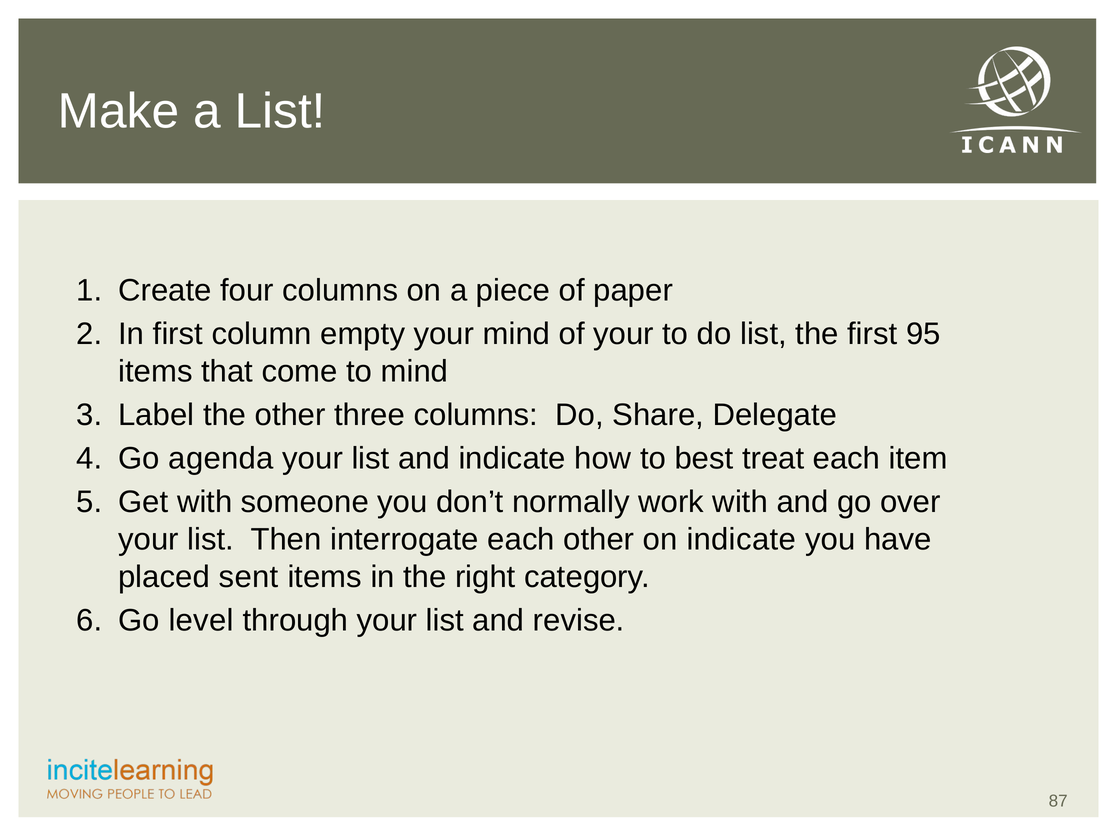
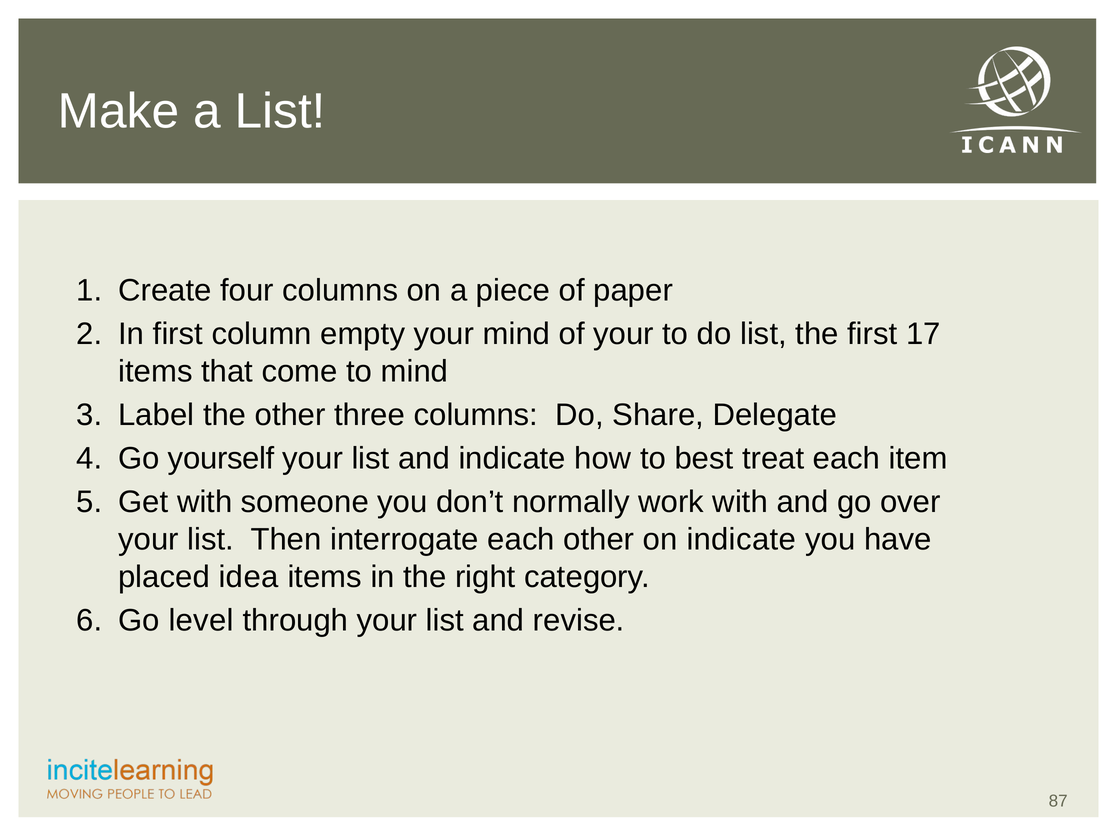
95: 95 -> 17
agenda: agenda -> yourself
sent: sent -> idea
